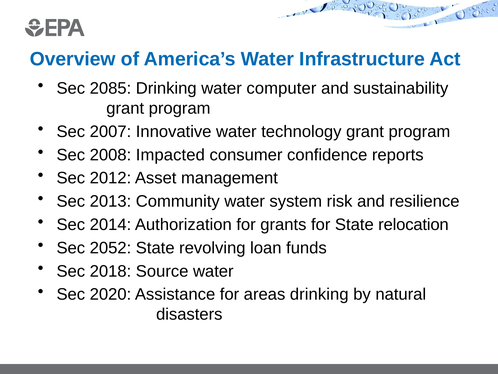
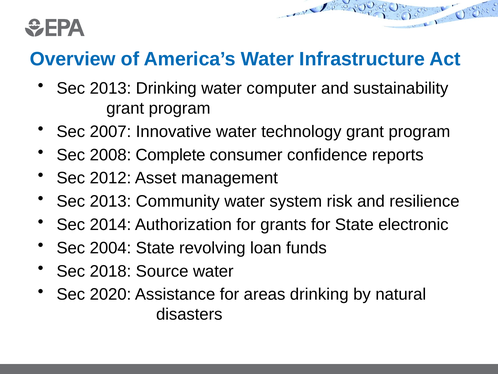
2085 at (110, 88): 2085 -> 2013
Impacted: Impacted -> Complete
relocation: relocation -> electronic
2052: 2052 -> 2004
